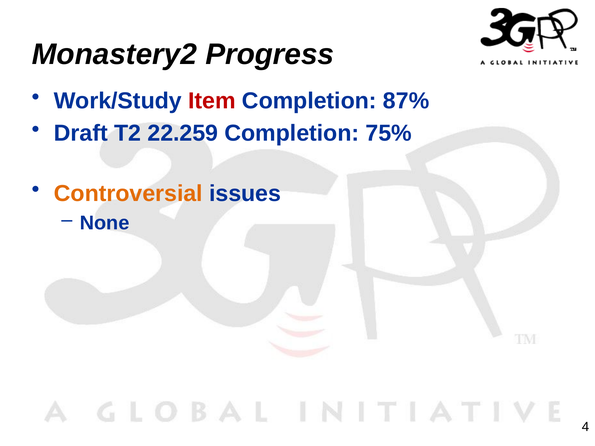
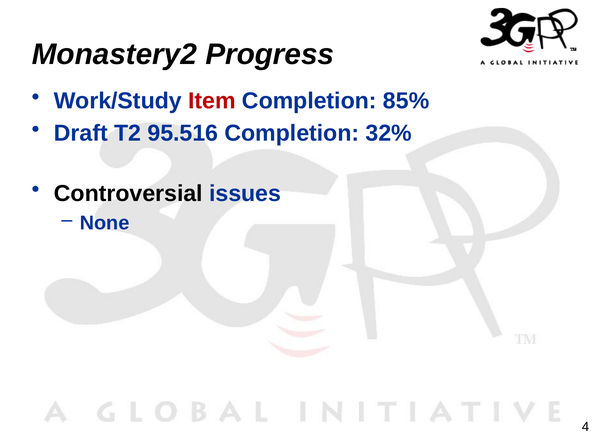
87%: 87% -> 85%
22.259: 22.259 -> 95.516
75%: 75% -> 32%
Controversial colour: orange -> black
